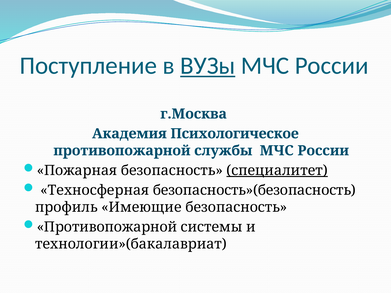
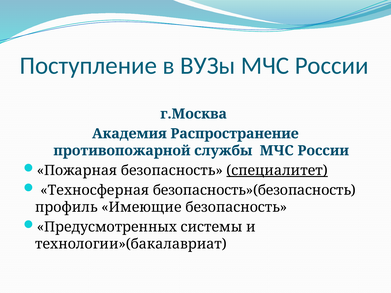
ВУЗы underline: present -> none
Психологическое: Психологическое -> Распространение
Противопожарной at (107, 227): Противопожарной -> Предусмотренных
